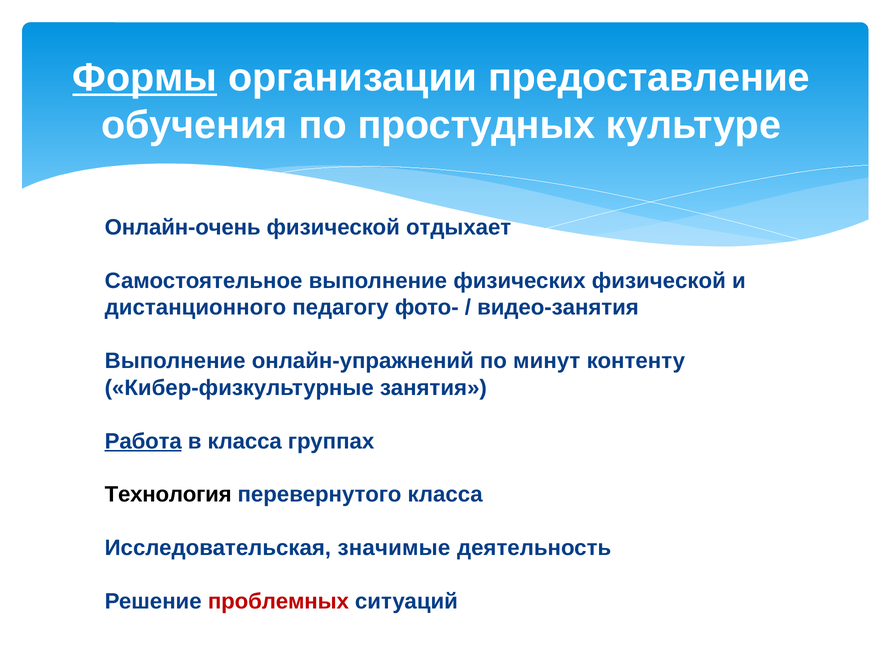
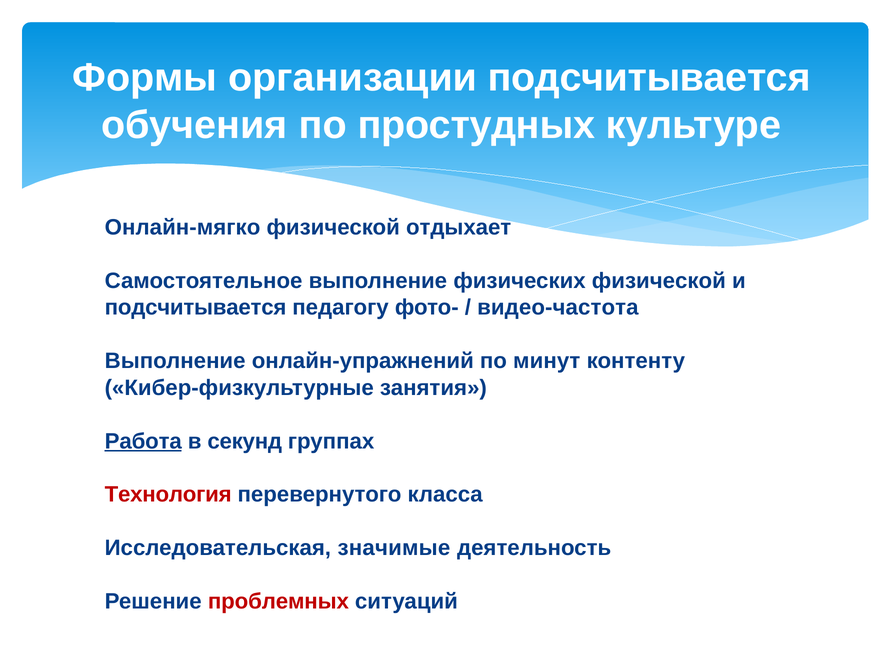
Формы underline: present -> none
организации предоставление: предоставление -> подсчитывается
Онлайн-очень: Онлайн-очень -> Онлайн-мягко
дистанционного at (195, 307): дистанционного -> подсчитывается
видео-занятия: видео-занятия -> видео-частота
в класса: класса -> секунд
Технология colour: black -> red
